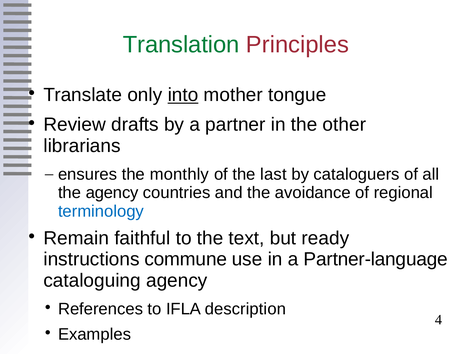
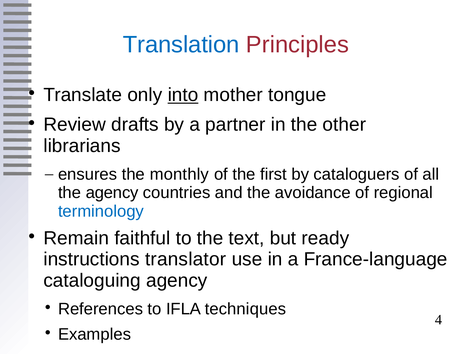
Translation colour: green -> blue
last: last -> first
commune: commune -> translator
Partner-language: Partner-language -> France-language
description: description -> techniques
